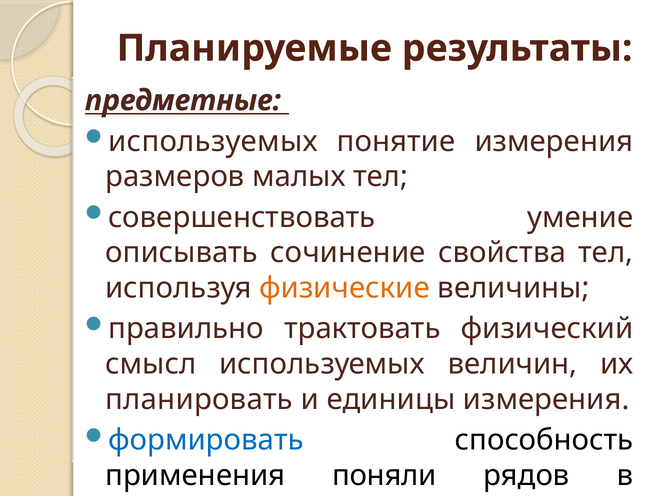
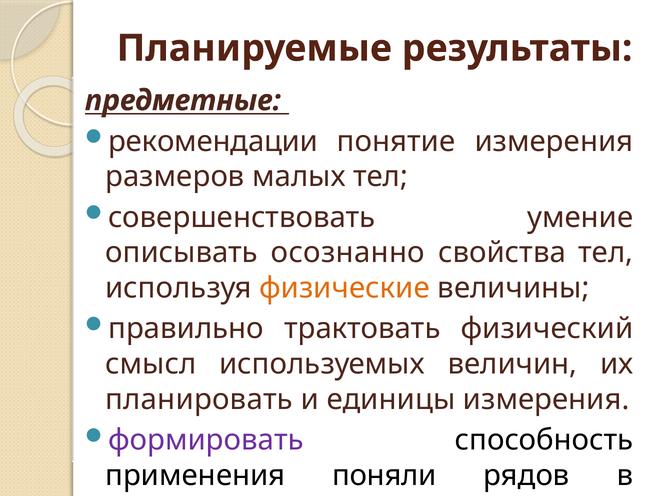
используемых at (213, 141): используемых -> рекомендации
сочинение: сочинение -> осознанно
формировать colour: blue -> purple
